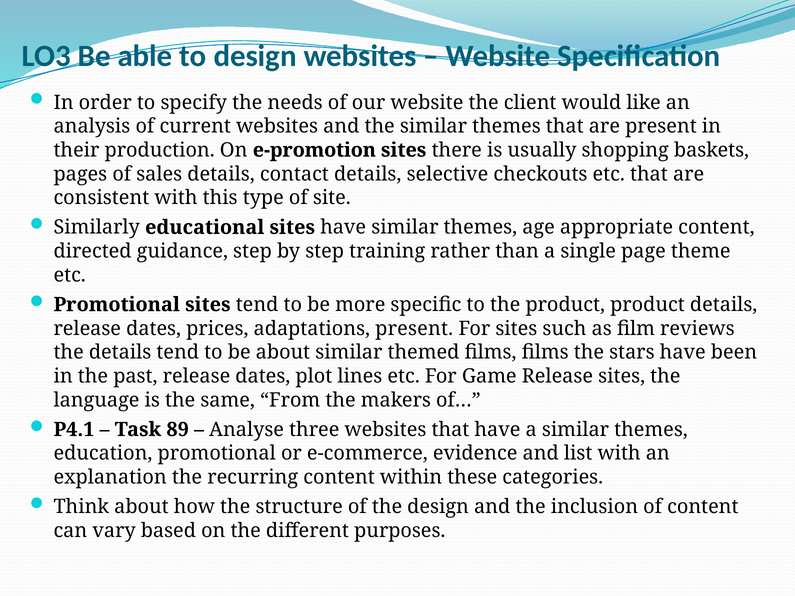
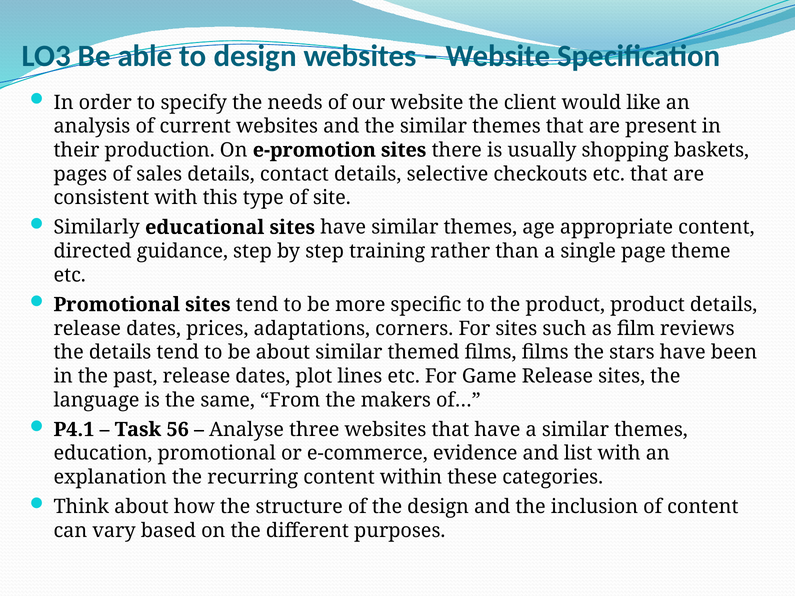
adaptations present: present -> corners
89: 89 -> 56
